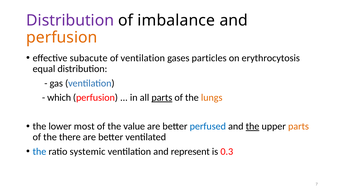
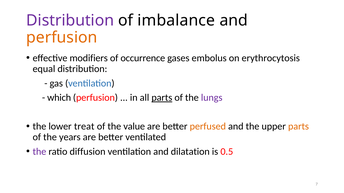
subacute: subacute -> modifiers
of ventilation: ventilation -> occurrence
particles: particles -> embolus
lungs colour: orange -> purple
most: most -> treat
perfused colour: blue -> orange
the at (253, 127) underline: present -> none
there: there -> years
the at (39, 152) colour: blue -> purple
systemic: systemic -> diffusion
represent: represent -> dilatation
0.3: 0.3 -> 0.5
